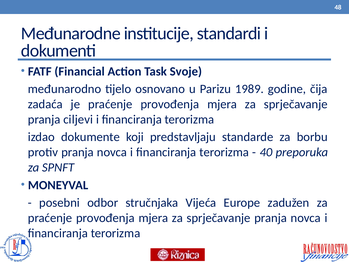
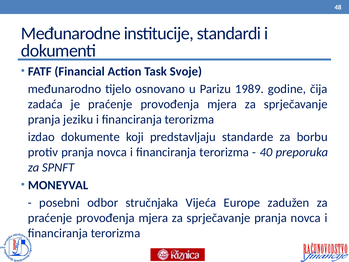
ciljevi: ciljevi -> jeziku
